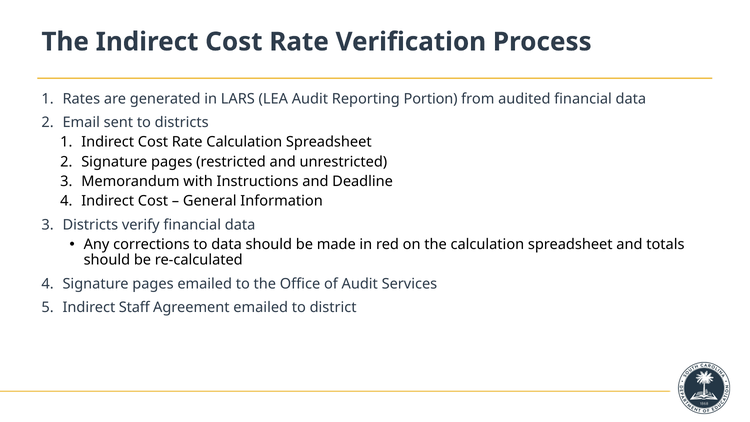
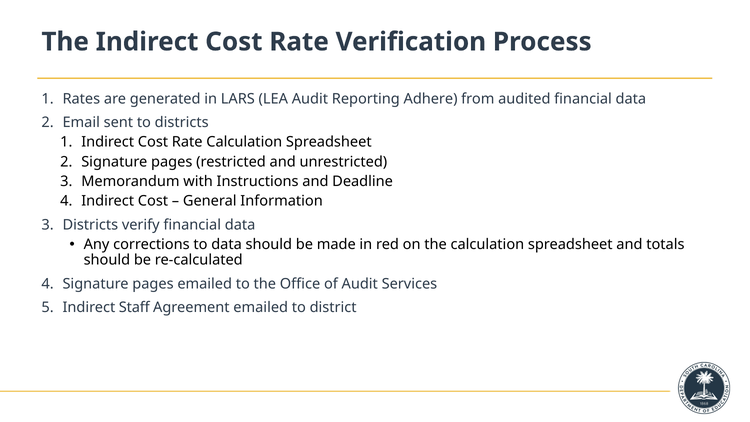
Portion: Portion -> Adhere
